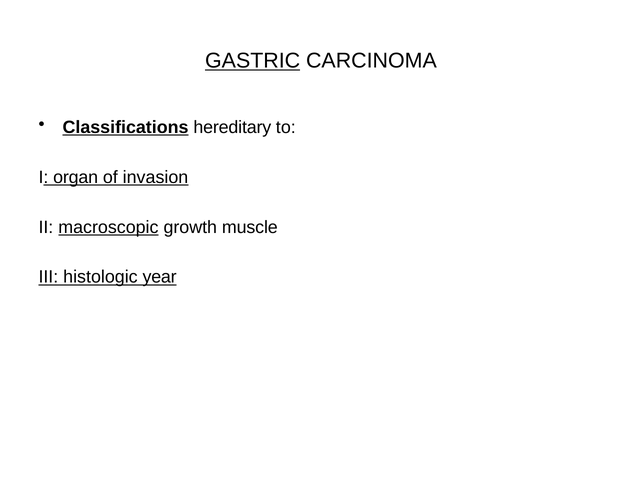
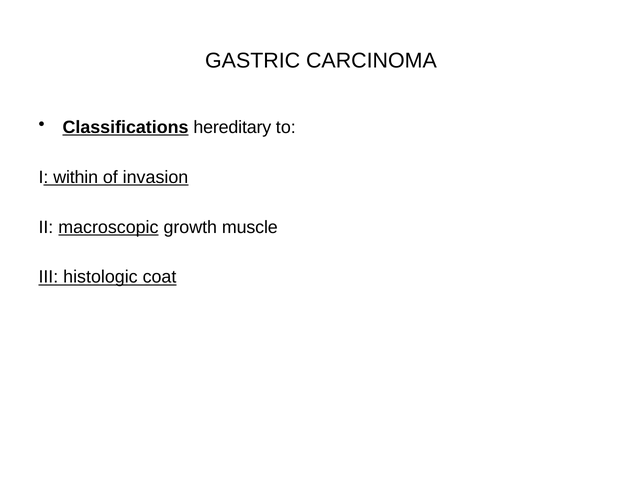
GASTRIC underline: present -> none
organ: organ -> within
year: year -> coat
